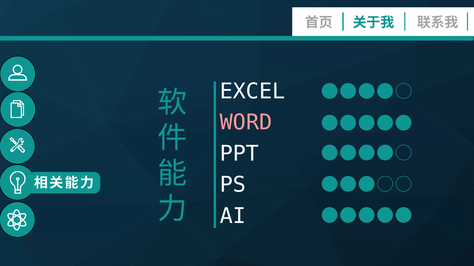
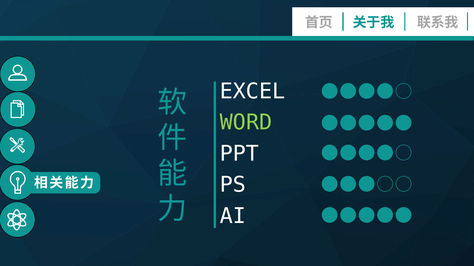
WORD colour: pink -> light green
